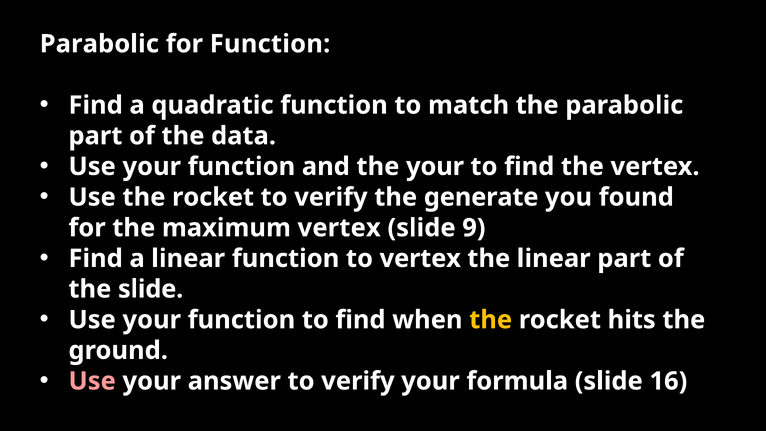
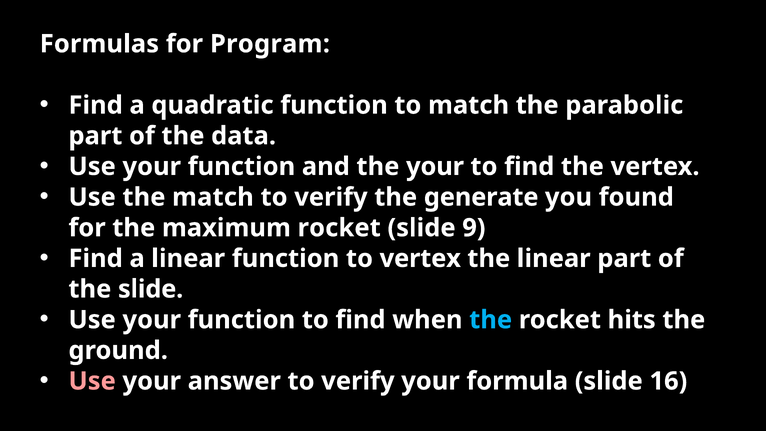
Parabolic at (99, 44): Parabolic -> Formulas
for Function: Function -> Program
Use the rocket: rocket -> match
maximum vertex: vertex -> rocket
the at (491, 320) colour: yellow -> light blue
